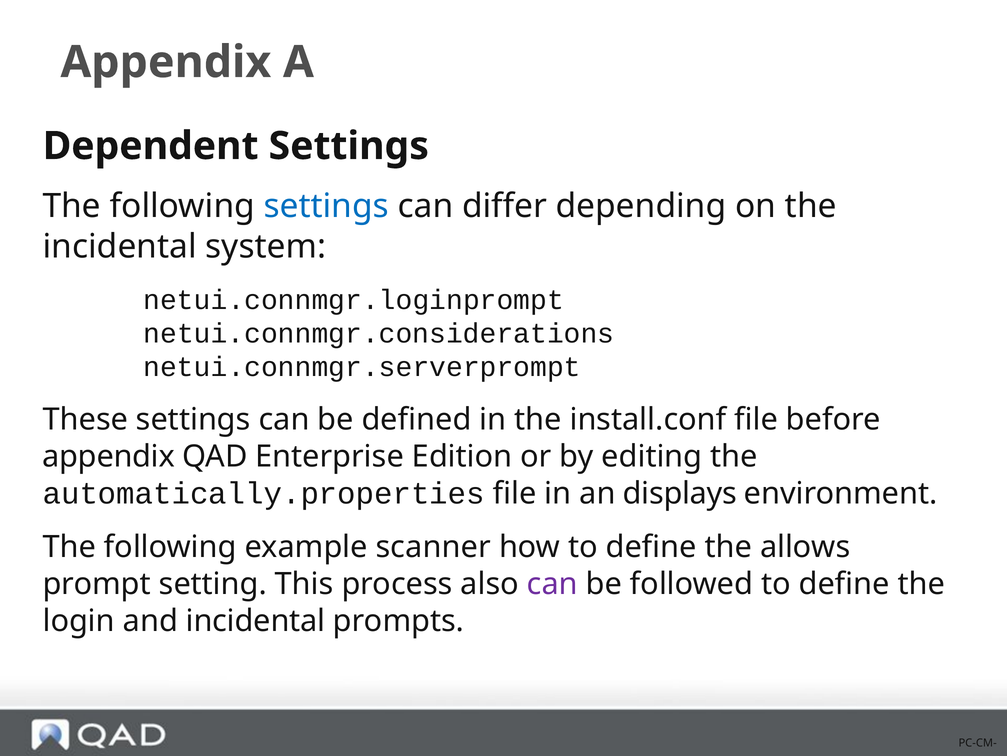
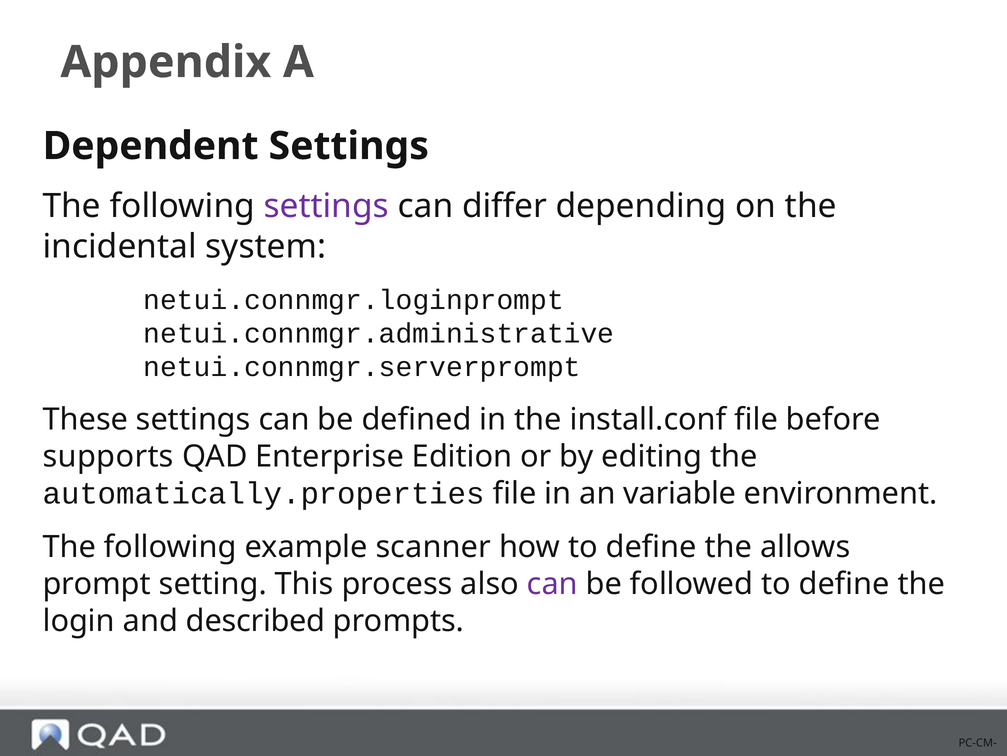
settings at (326, 206) colour: blue -> purple
netui.connmgr.considerations: netui.connmgr.considerations -> netui.connmgr.administrative
appendix at (109, 456): appendix -> supports
displays: displays -> variable
and incidental: incidental -> described
